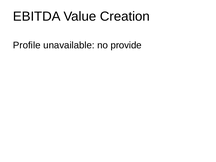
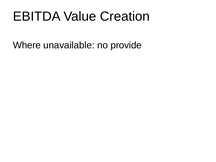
Profile: Profile -> Where
